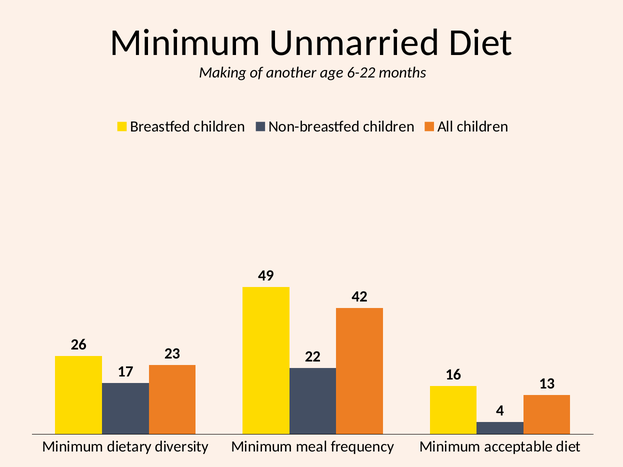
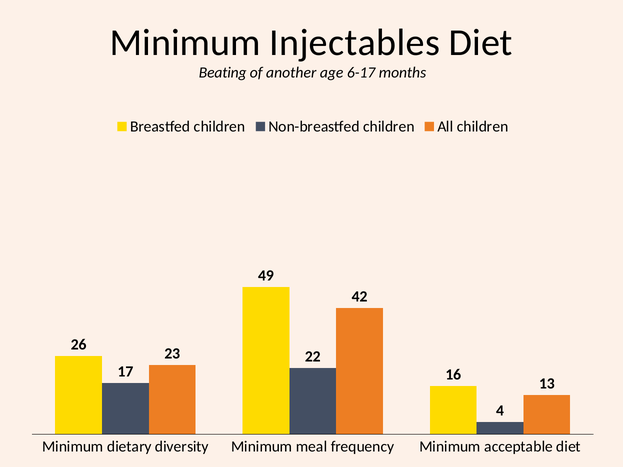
Unmarried: Unmarried -> Injectables
Making: Making -> Beating
6-22: 6-22 -> 6-17
